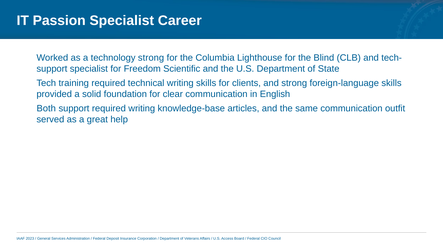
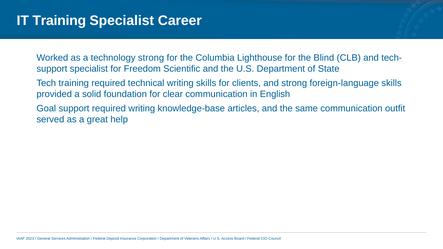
IT Passion: Passion -> Training
Both: Both -> Goal
